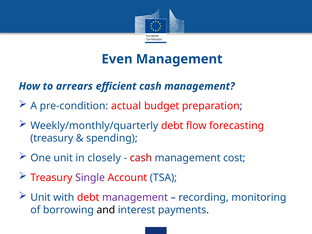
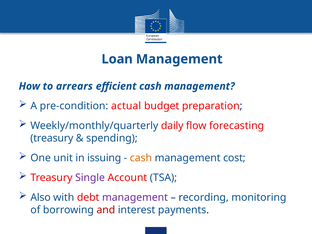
Even: Even -> Loan
Weekly/monthly/quarterly debt: debt -> daily
closely: closely -> issuing
cash at (141, 158) colour: red -> orange
Unit at (41, 197): Unit -> Also
and colour: black -> red
